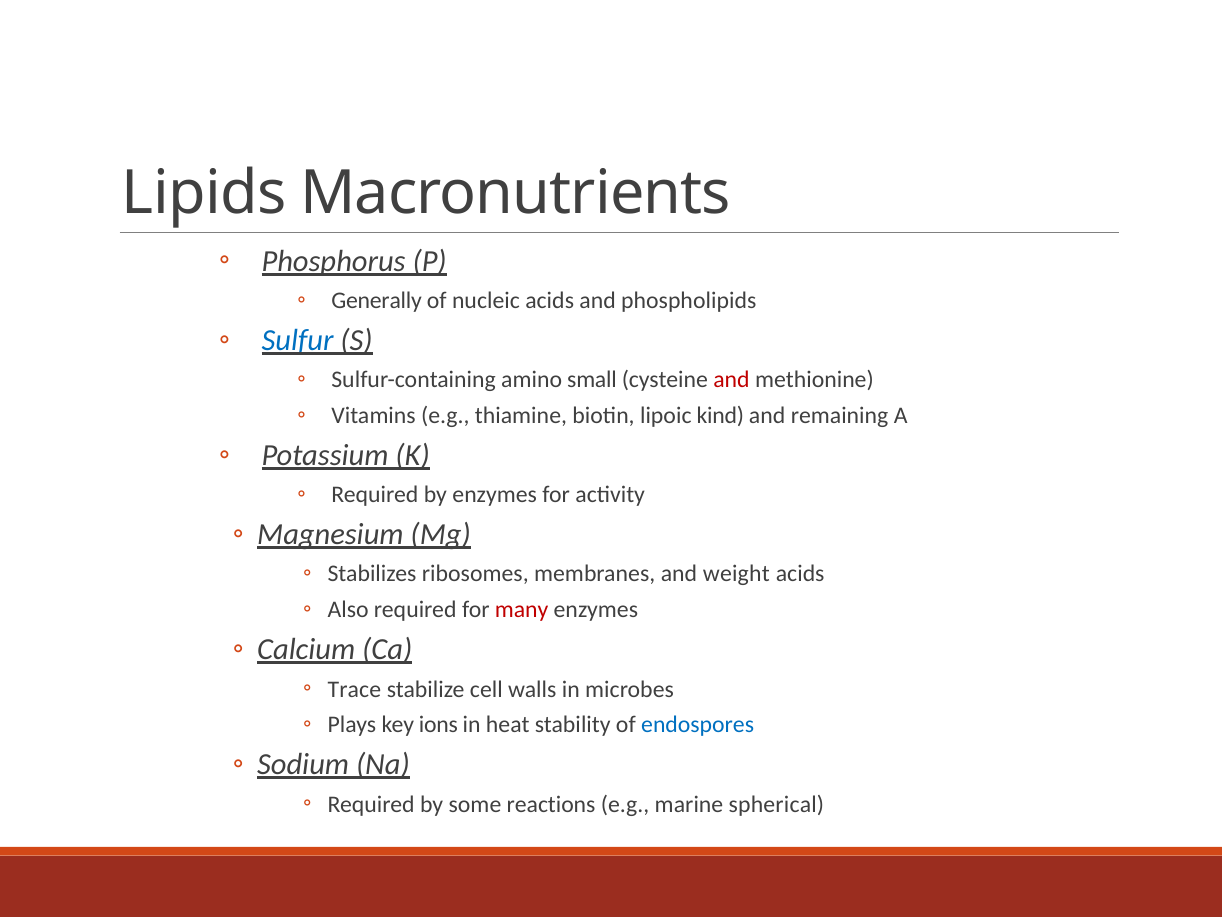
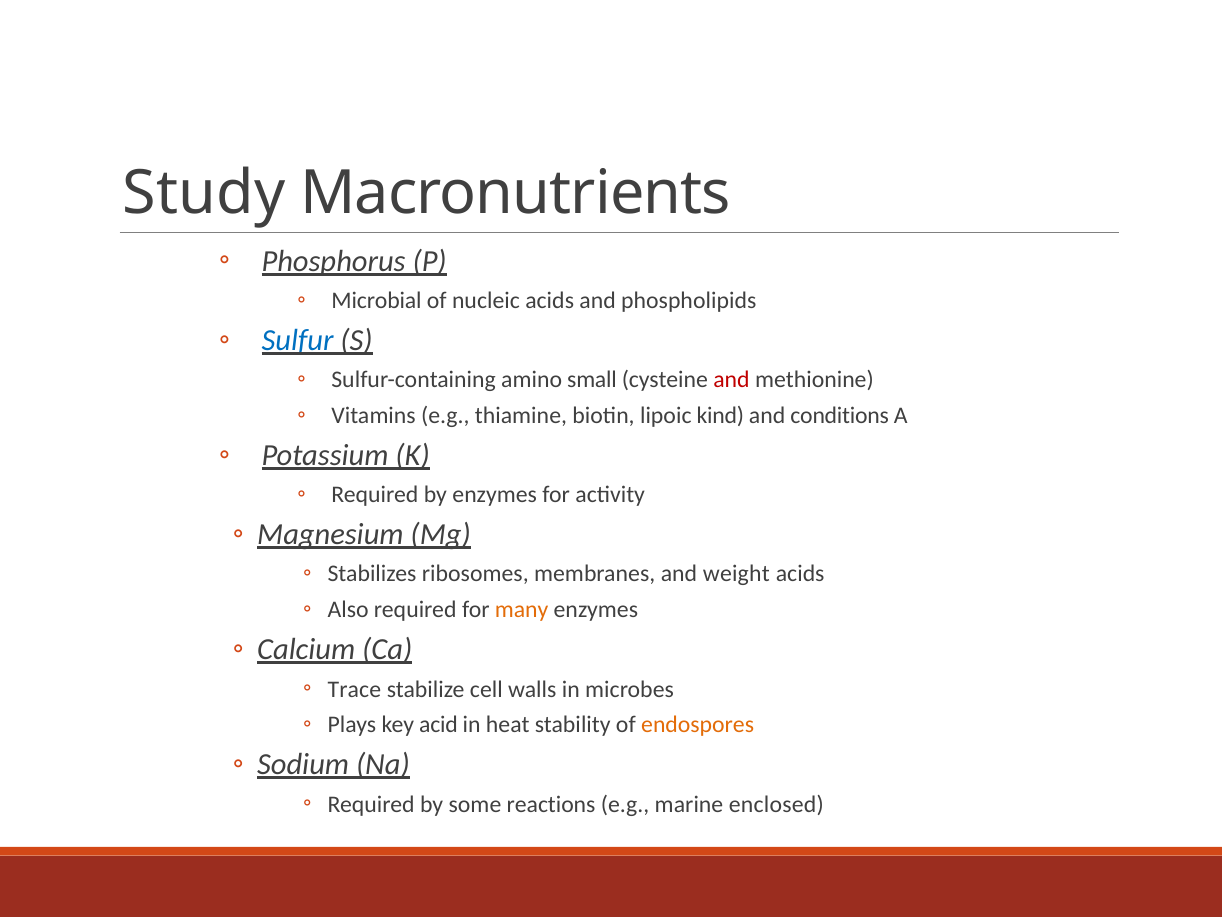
Lipids: Lipids -> Study
Generally: Generally -> Microbial
remaining: remaining -> conditions
many colour: red -> orange
ions: ions -> acid
endospores colour: blue -> orange
spherical: spherical -> enclosed
